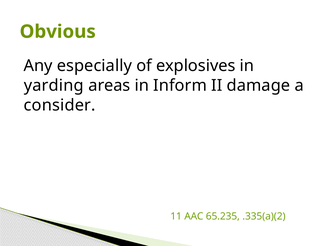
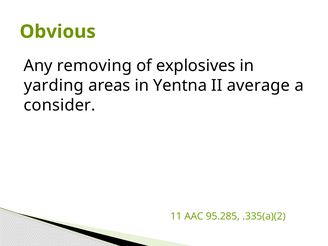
especially: especially -> removing
Inform: Inform -> Yentna
damage: damage -> average
65.235: 65.235 -> 95.285
